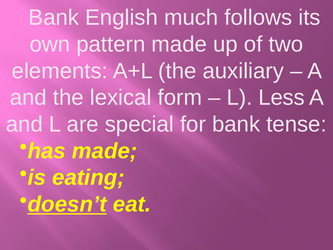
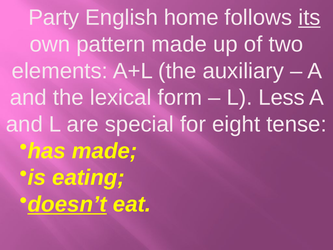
Bank at (54, 18): Bank -> Party
much: much -> home
its underline: none -> present
for bank: bank -> eight
